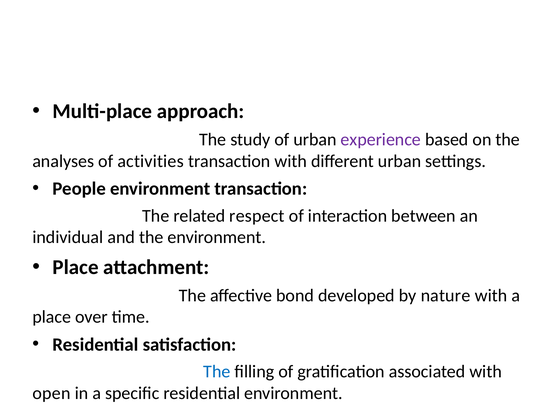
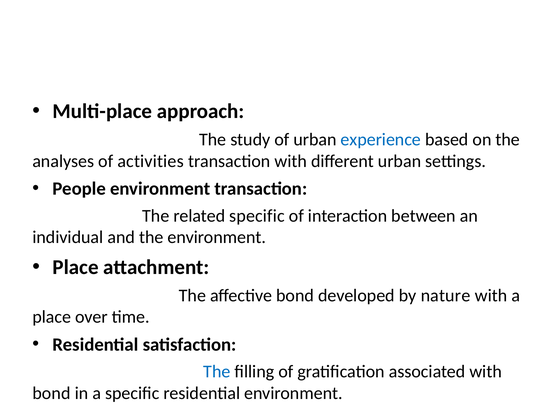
experience colour: purple -> blue
related respect: respect -> specific
open at (52, 393): open -> bond
